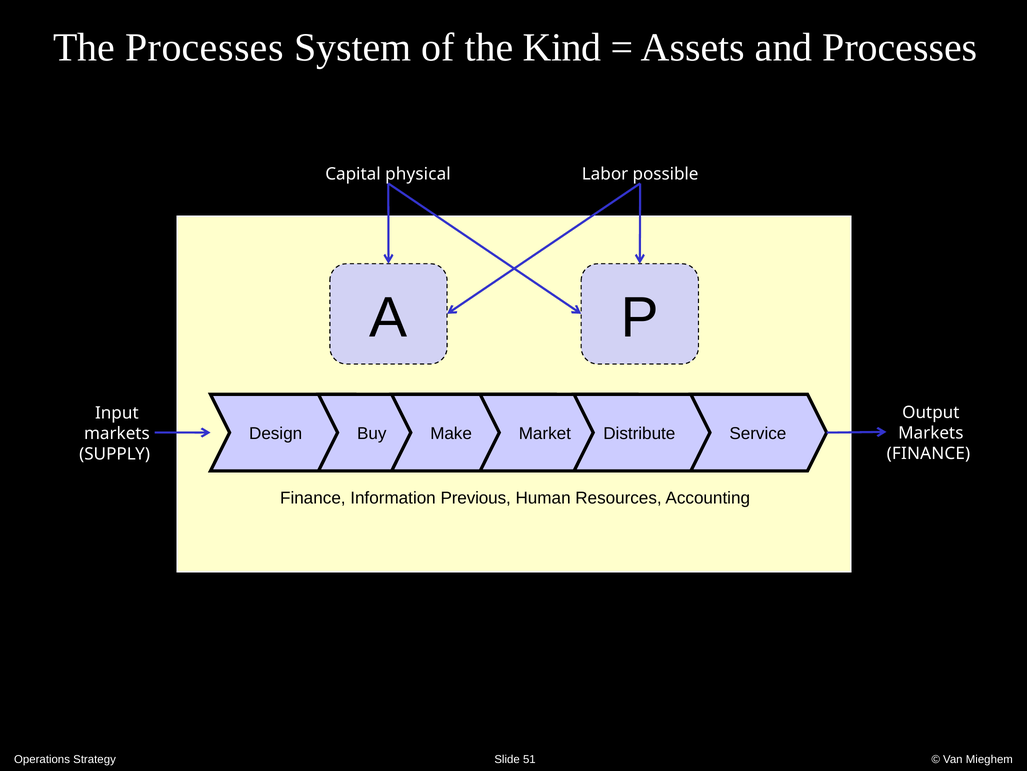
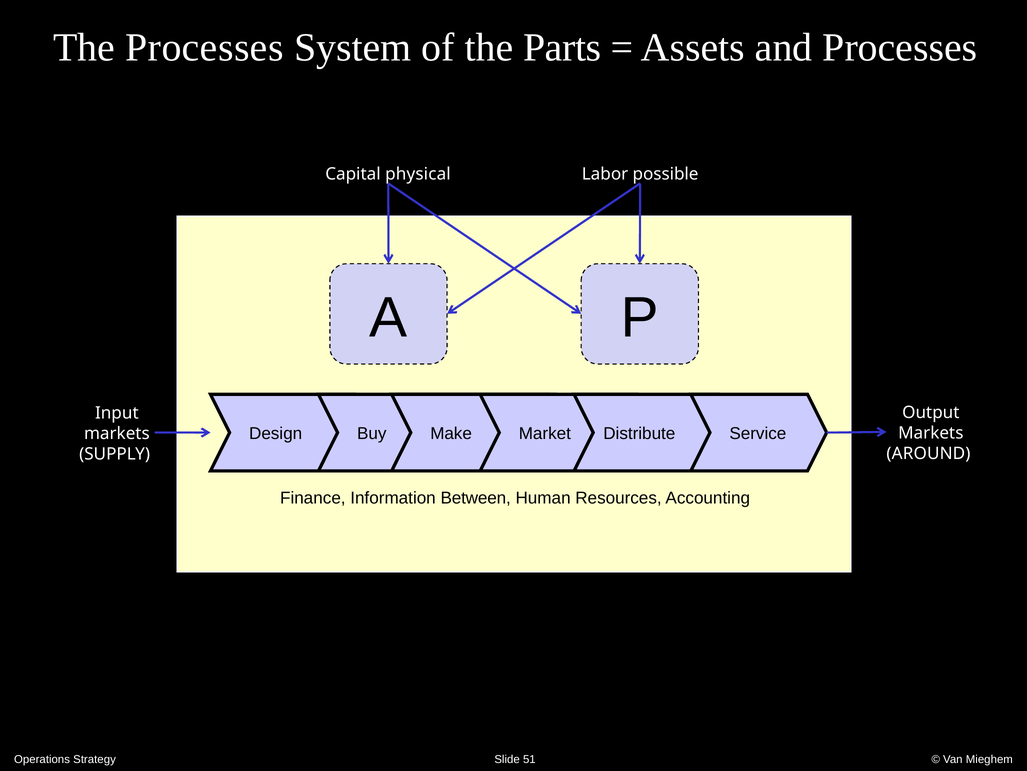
Kind: Kind -> Parts
FINANCE at (928, 453): FINANCE -> AROUND
Previous: Previous -> Between
